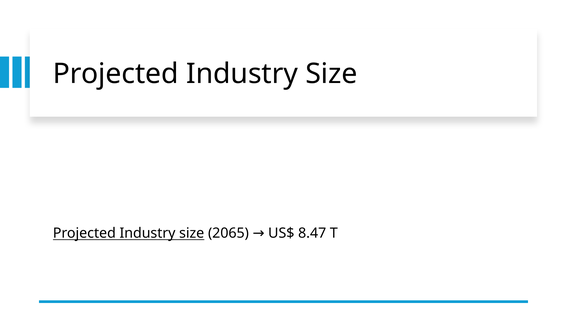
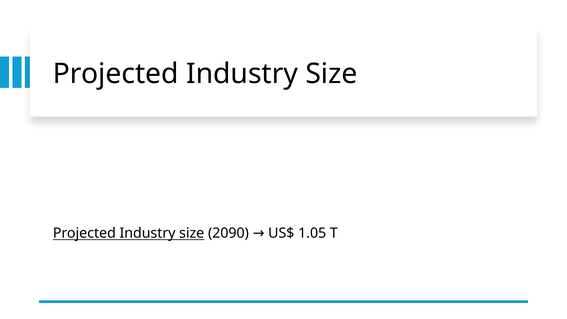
2065: 2065 -> 2090
8.47: 8.47 -> 1.05
